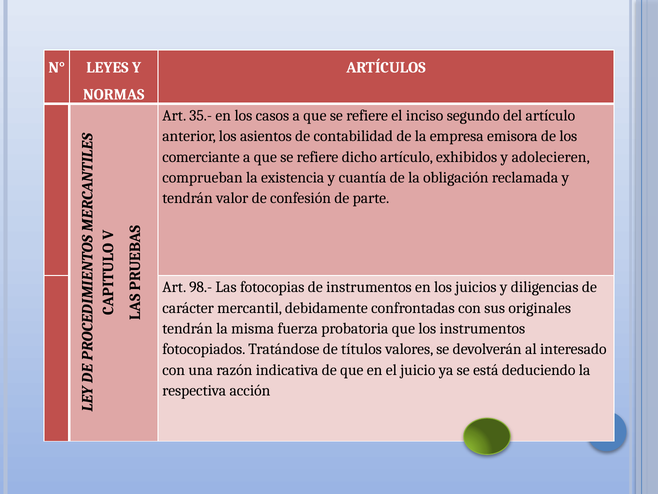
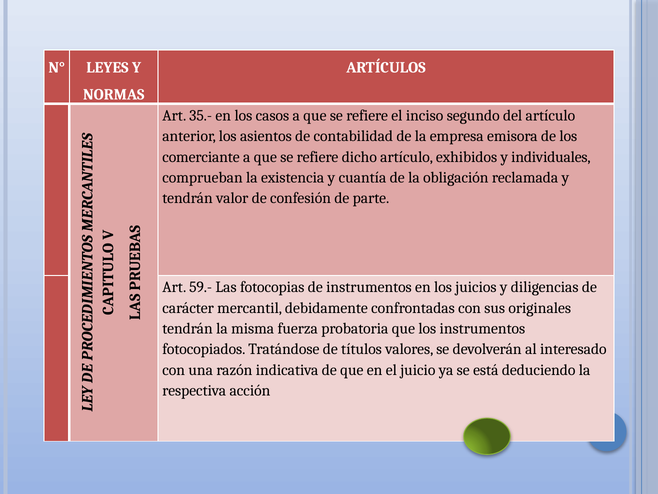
adolecieren: adolecieren -> individuales
98.-: 98.- -> 59.-
